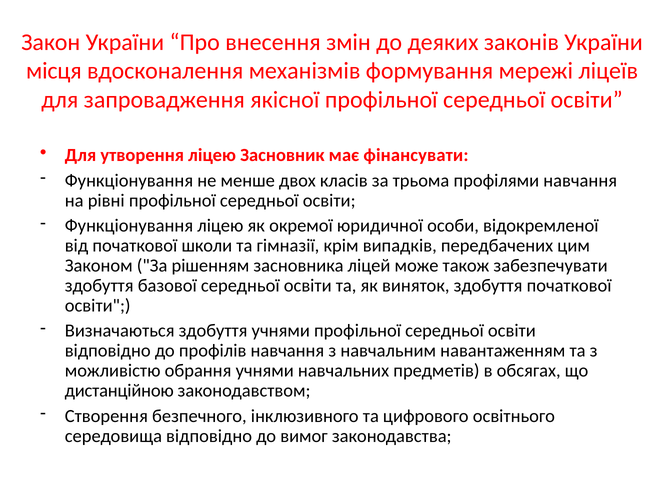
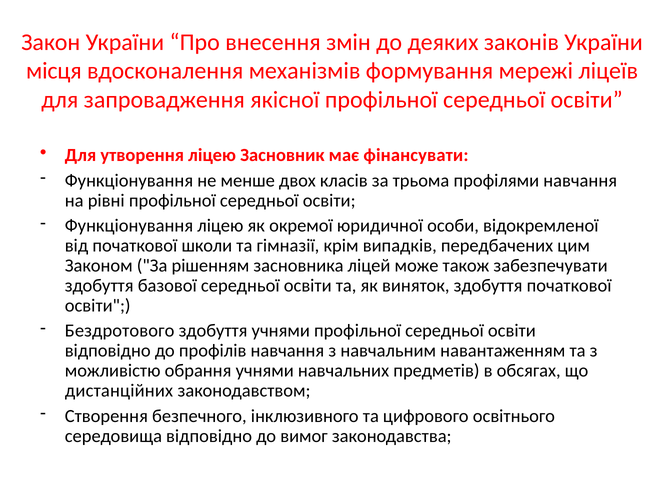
Визначаються: Визначаються -> Бездротового
дистанційною: дистанційною -> дистанційних
